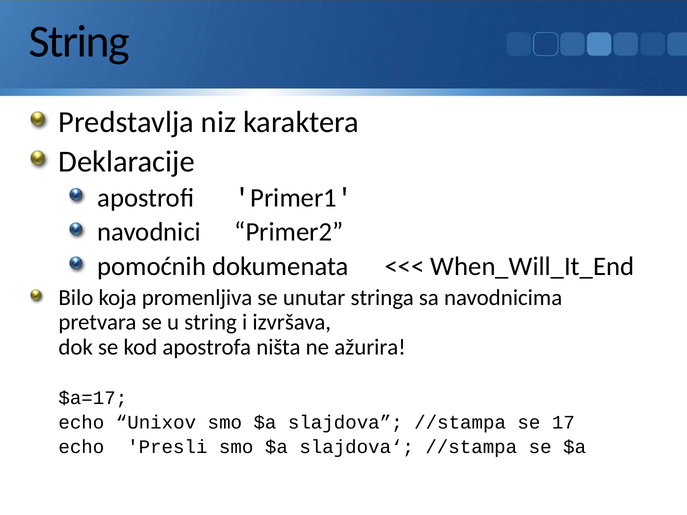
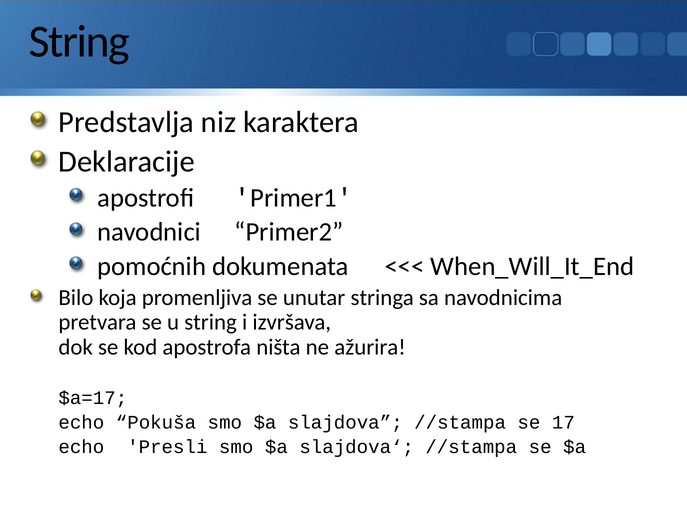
Unixov: Unixov -> Pokuša
